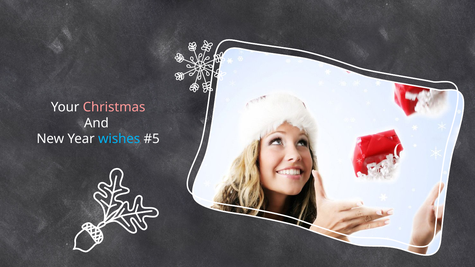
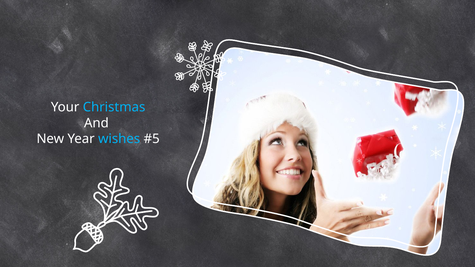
Christmas colour: pink -> light blue
